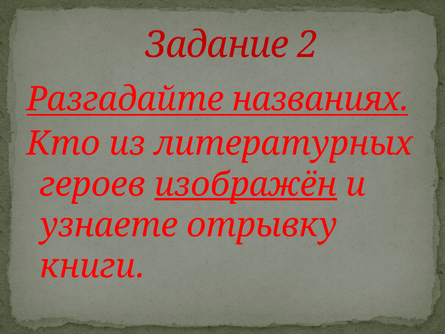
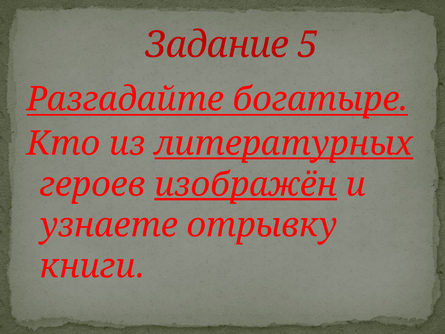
2: 2 -> 5
названиях: названиях -> богатыре
литературных underline: none -> present
